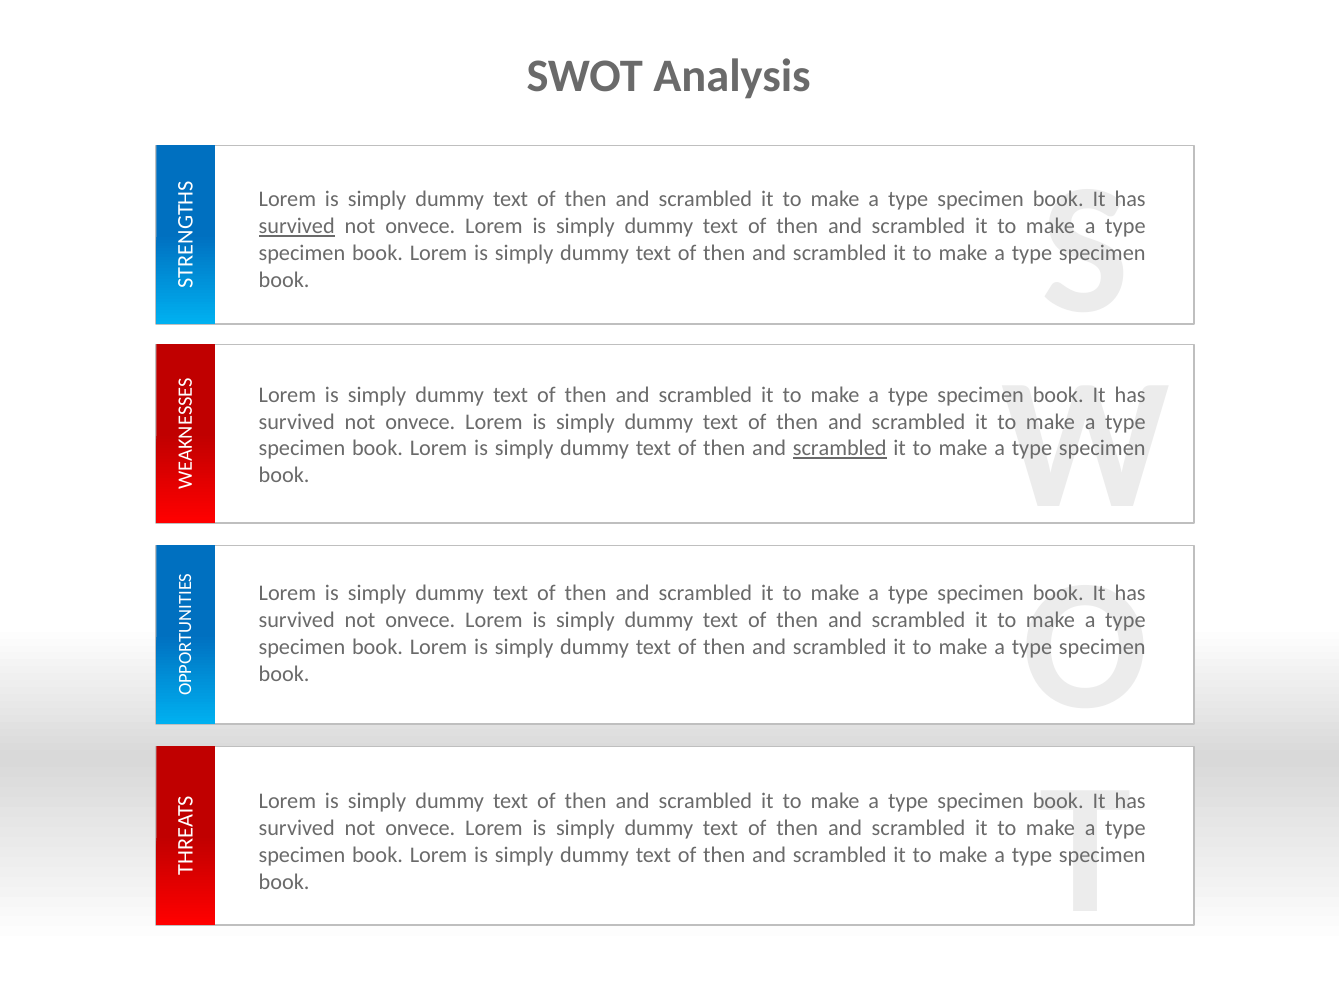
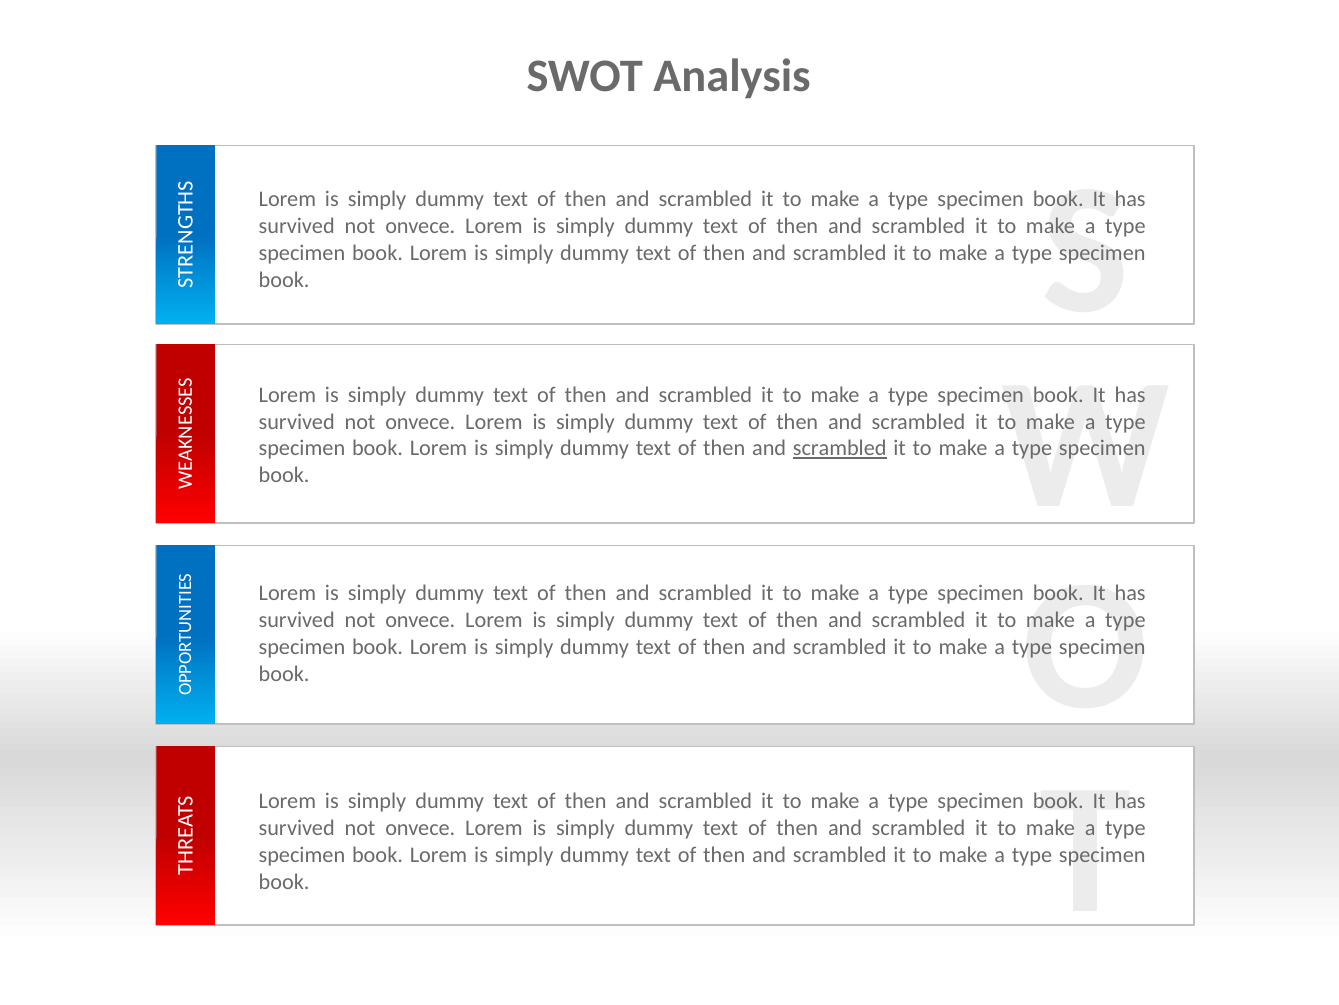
survived at (297, 226) underline: present -> none
